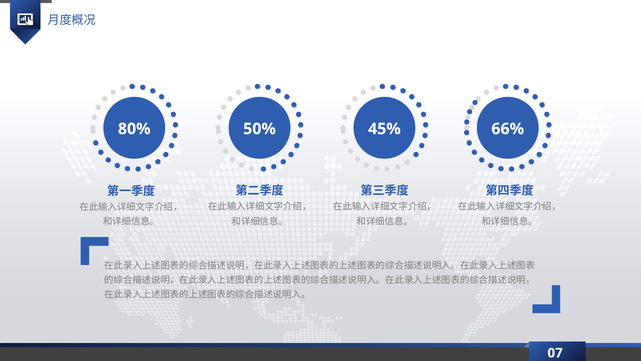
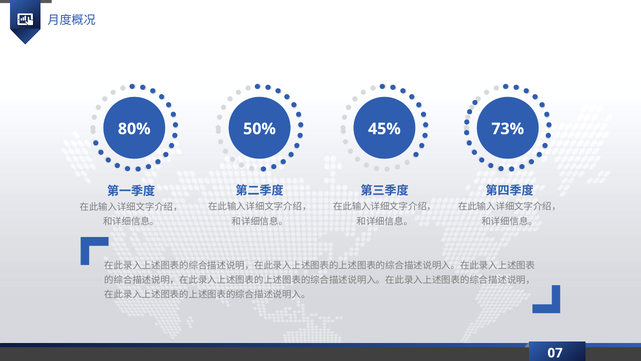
66%: 66% -> 73%
